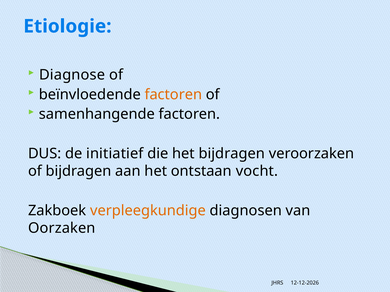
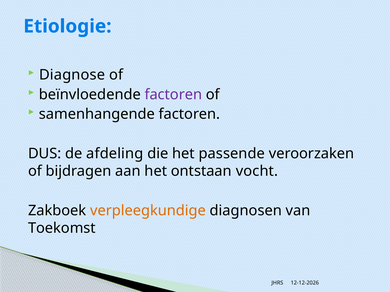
factoren at (173, 95) colour: orange -> purple
initiatief: initiatief -> afdeling
het bijdragen: bijdragen -> passende
Oorzaken: Oorzaken -> Toekomst
